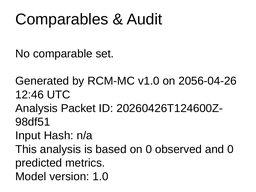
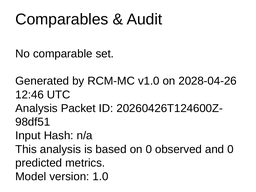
2056-04-26: 2056-04-26 -> 2028-04-26
